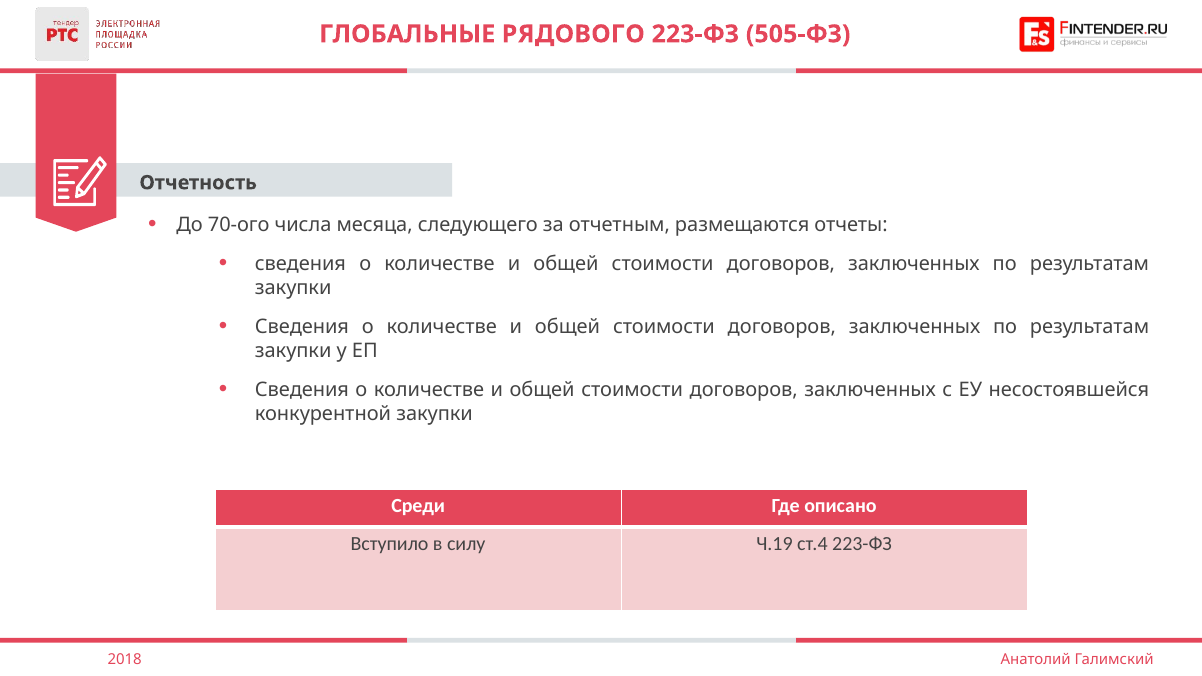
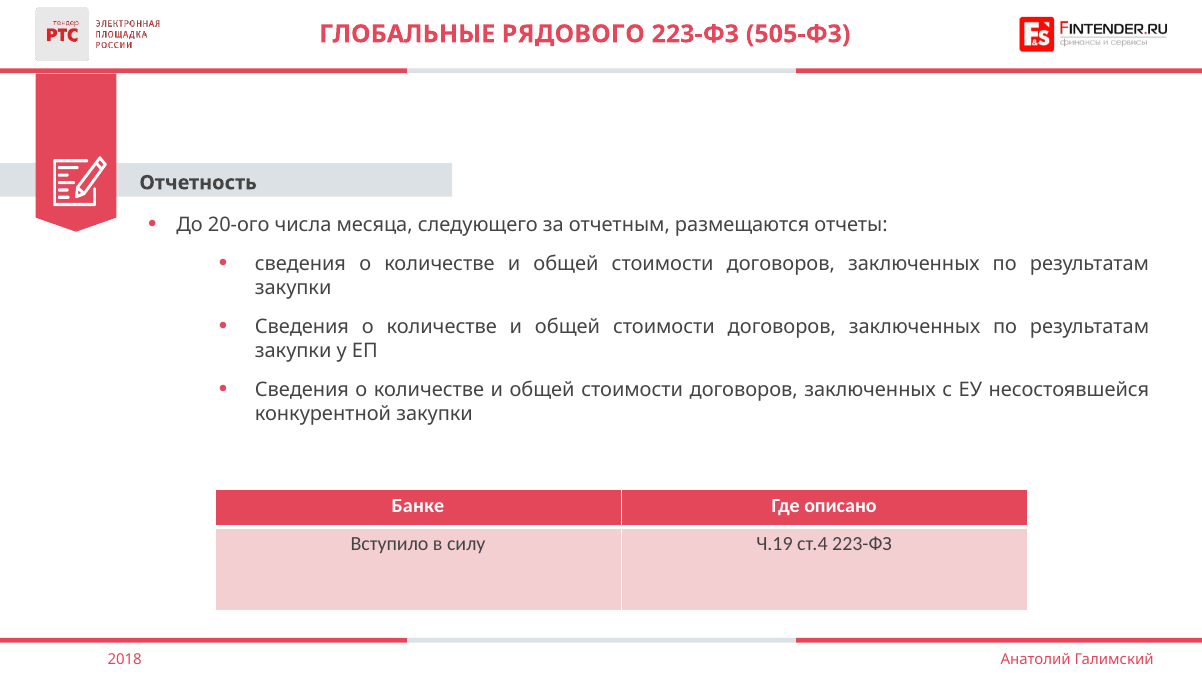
70-ого: 70-ого -> 20-ого
Среди: Среди -> Банке
